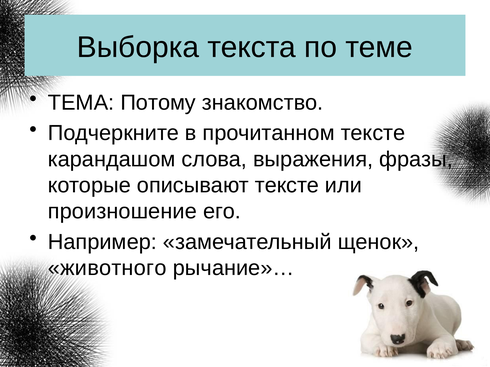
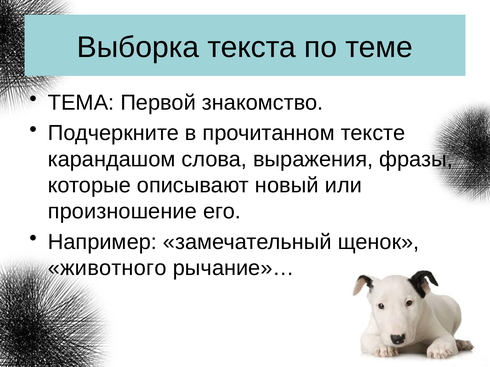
Потому: Потому -> Первой
описывают тексте: тексте -> новый
